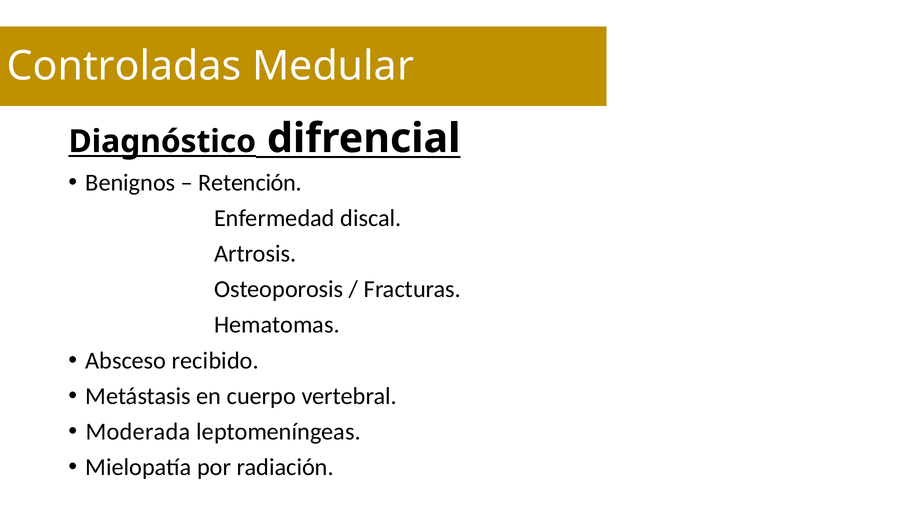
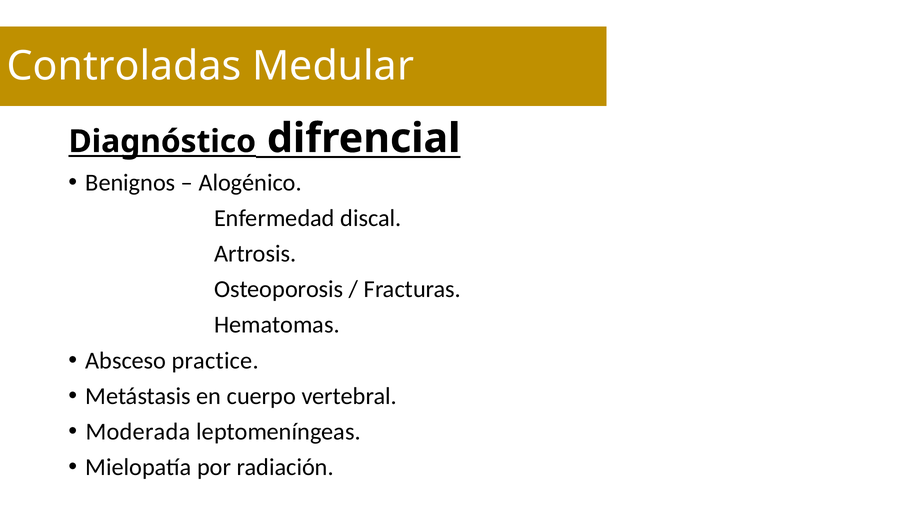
Retención: Retención -> Alogénico
recibido: recibido -> practice
